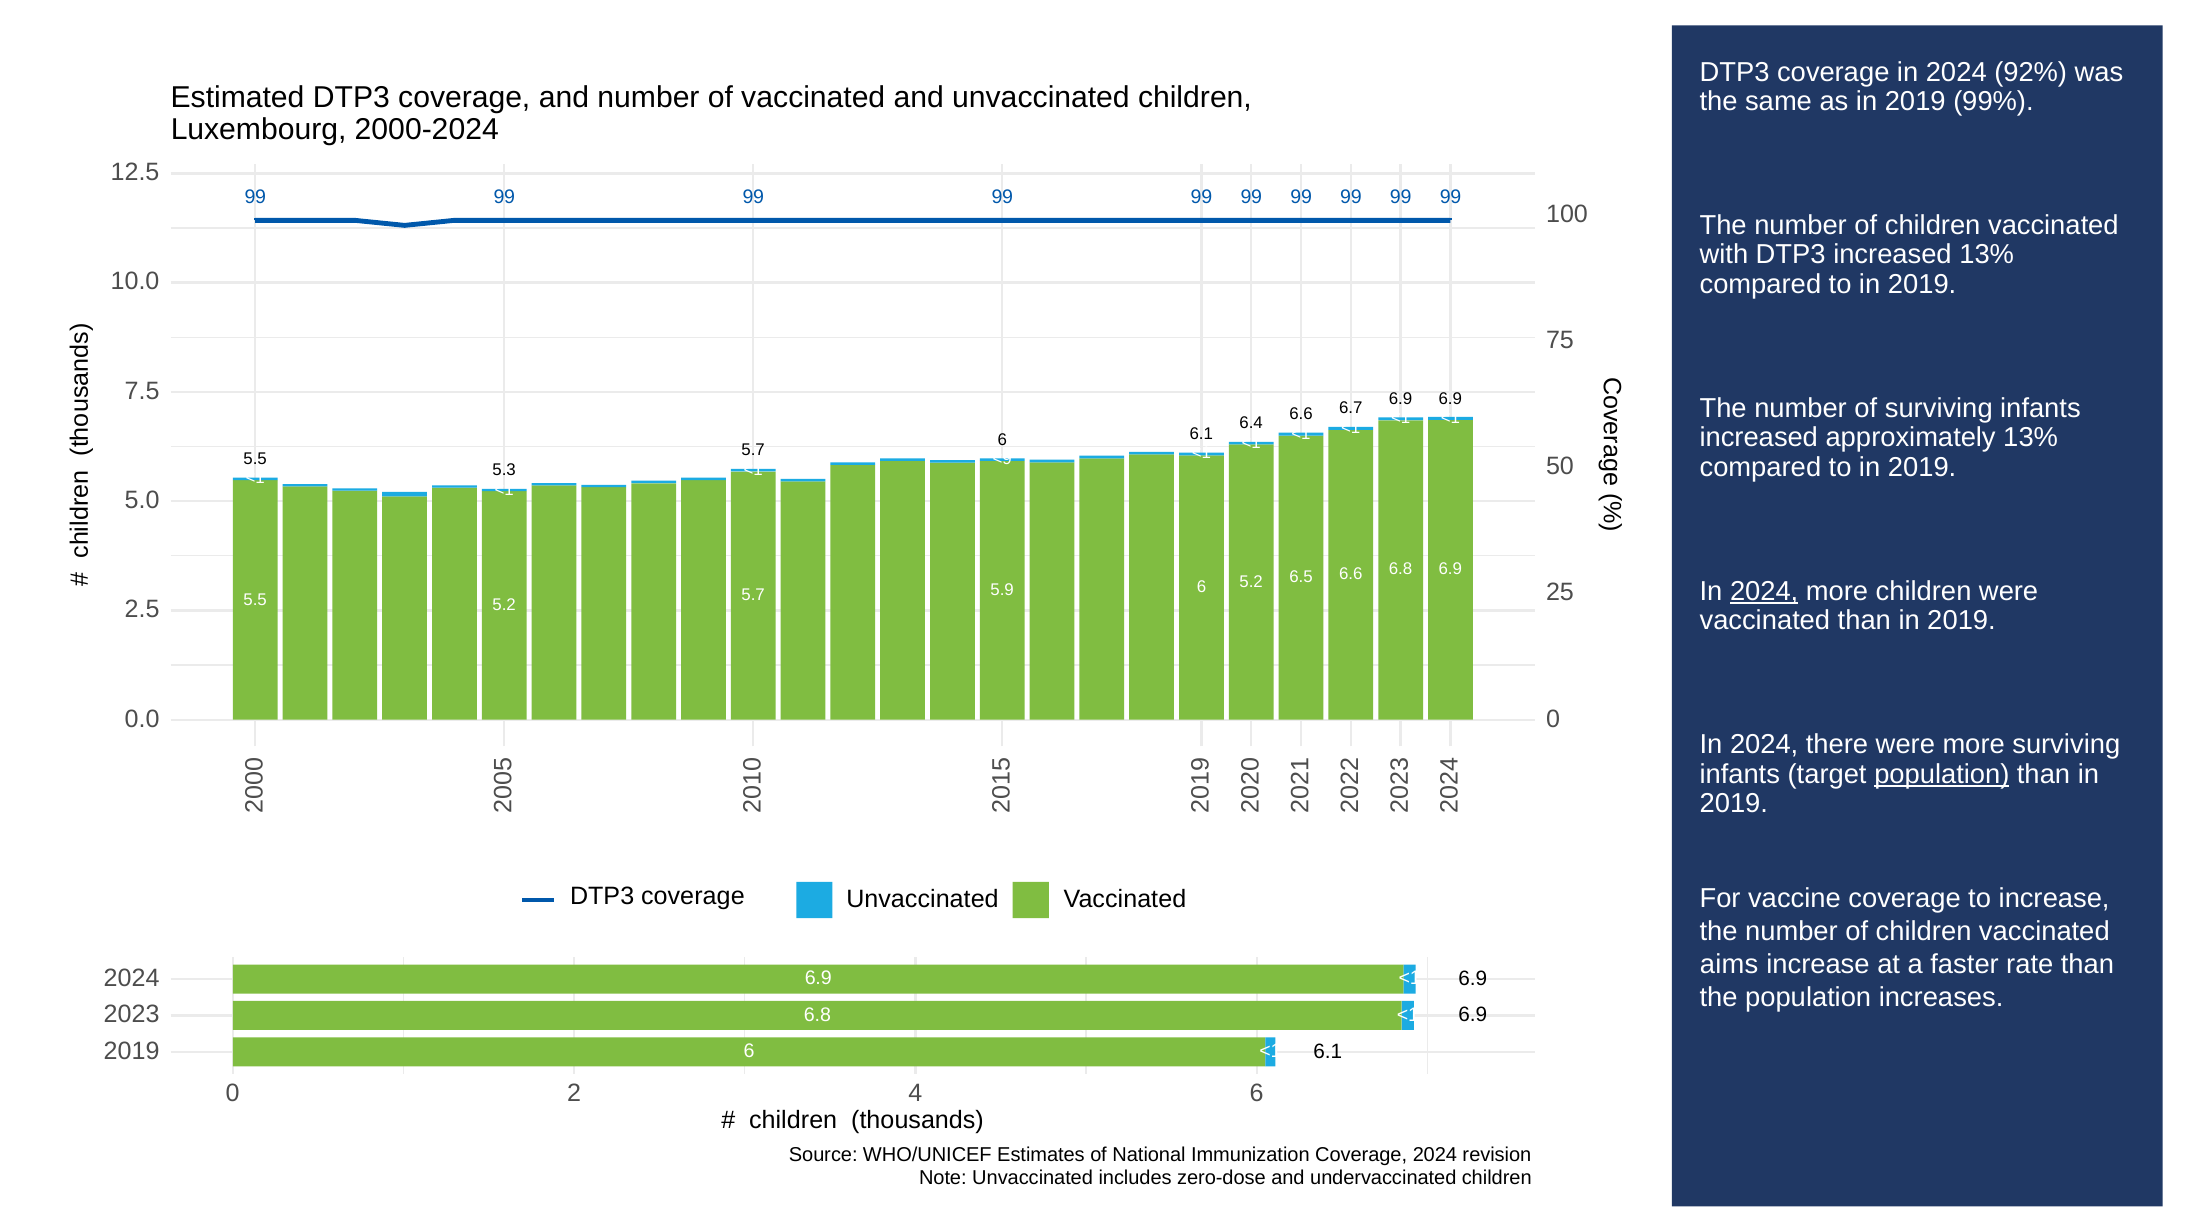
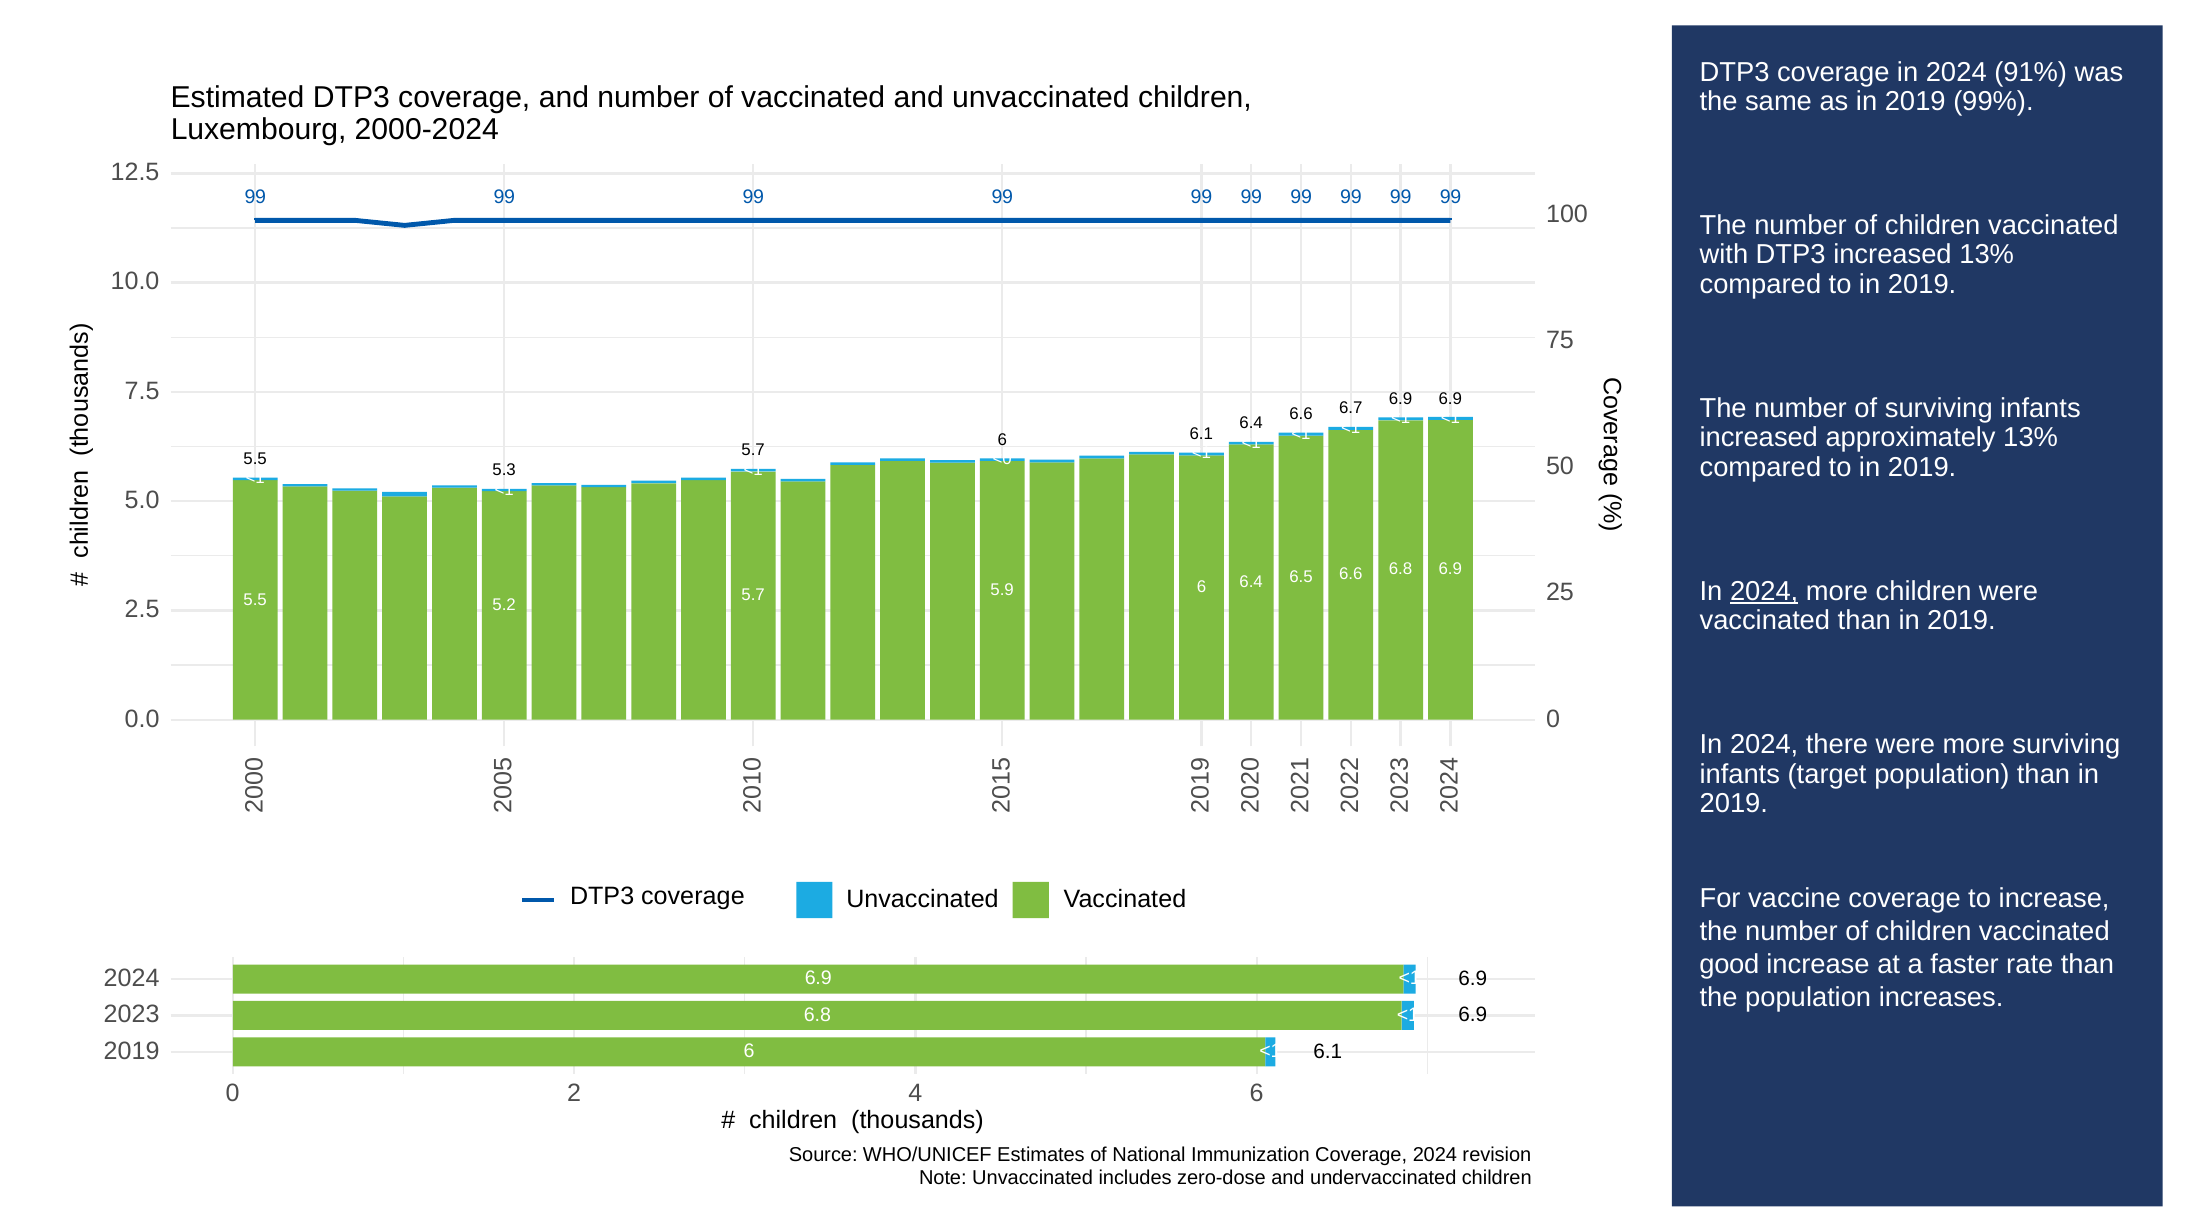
92%: 92% -> 91%
<9: <9 -> <0
5.2 at (1251, 581): 5.2 -> 6.4
population at (1942, 774) underline: present -> none
aims: aims -> good
